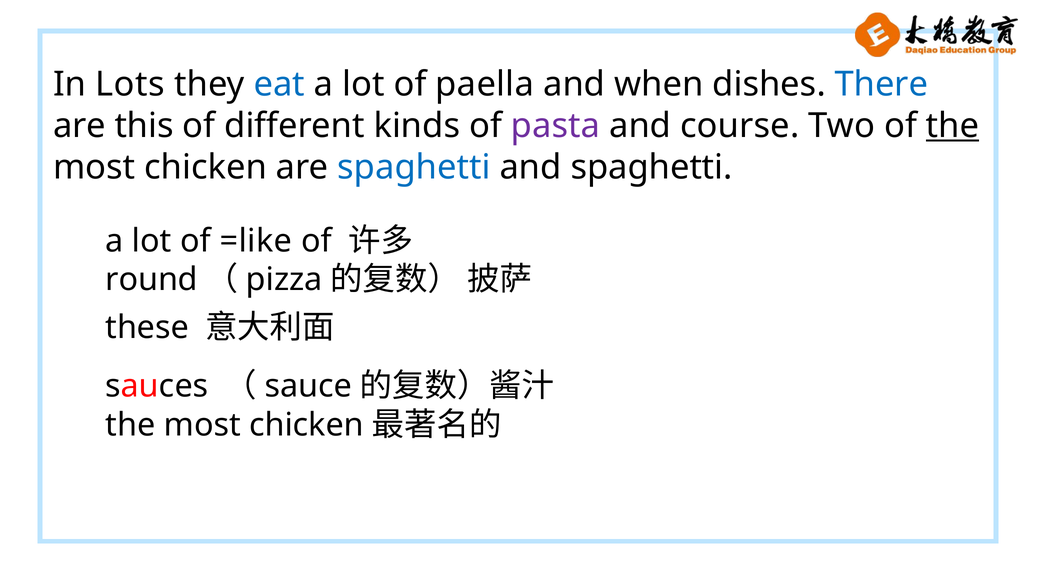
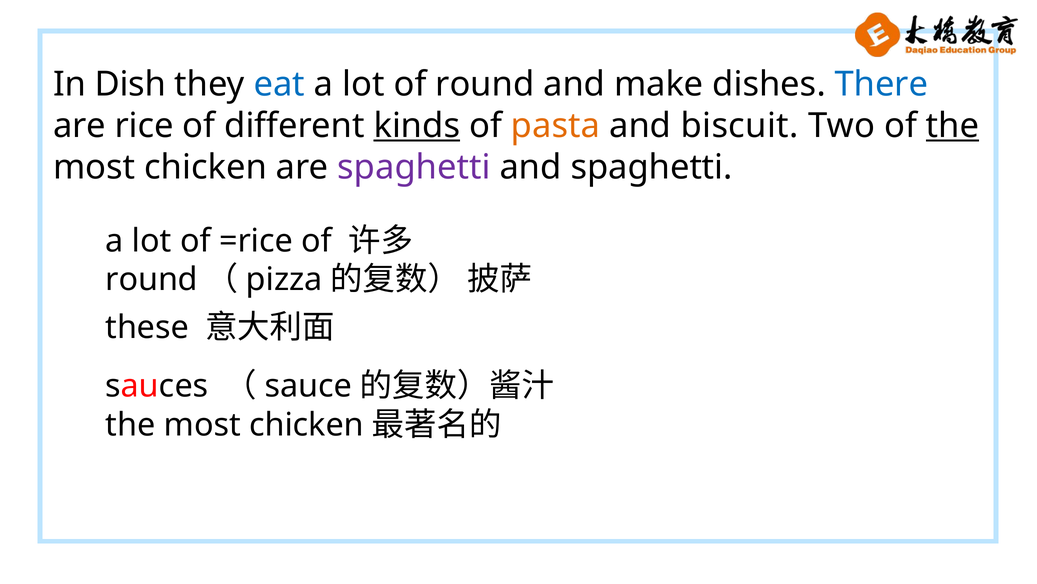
Lots: Lots -> Dish
of paella: paella -> round
when: when -> make
this: this -> rice
kinds underline: none -> present
pasta colour: purple -> orange
course: course -> biscuit
spaghetti at (414, 167) colour: blue -> purple
=like: =like -> =rice
